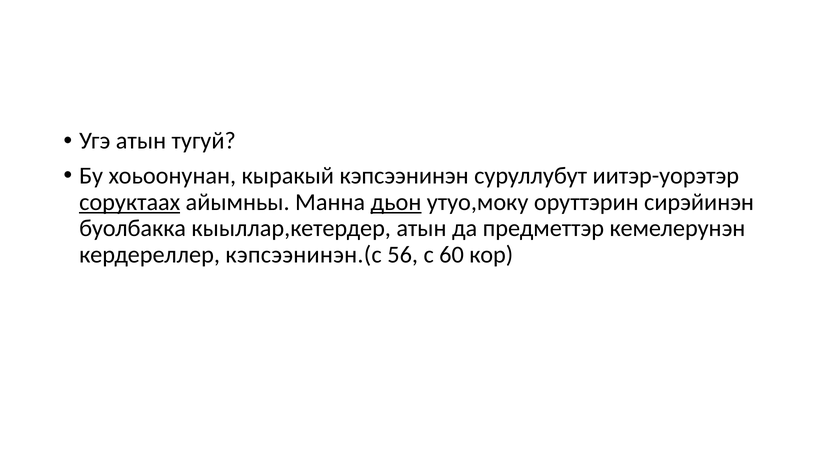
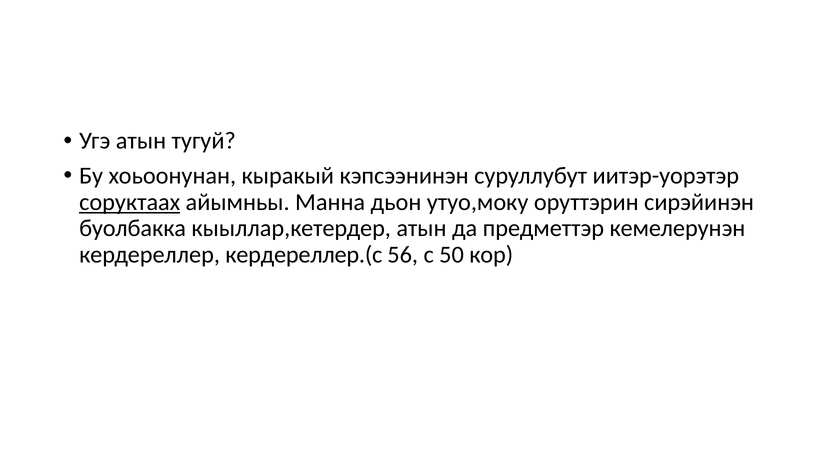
дьон underline: present -> none
кэпсээнинэн.(с: кэпсээнинэн.(с -> кердереллер.(с
60: 60 -> 50
